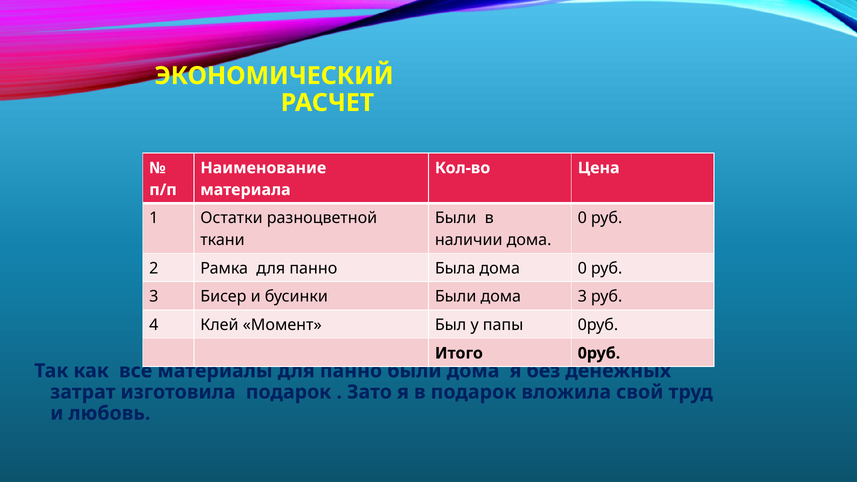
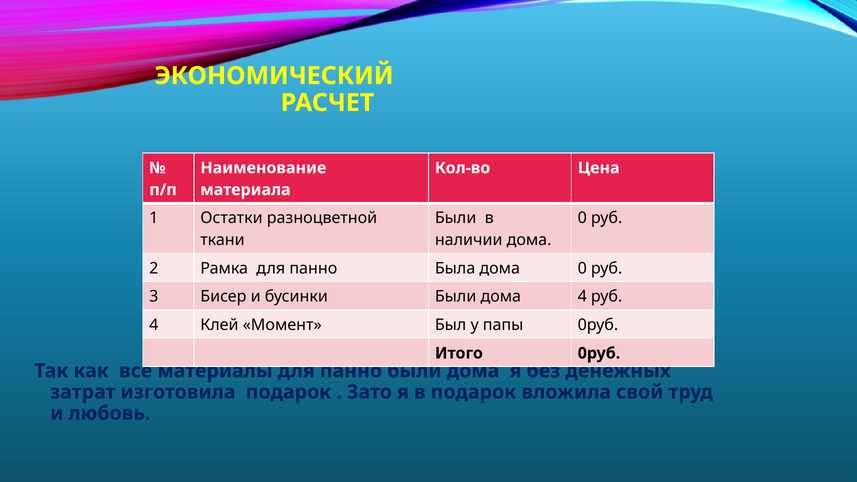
дома 3: 3 -> 4
